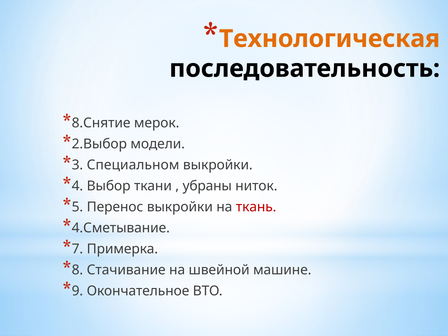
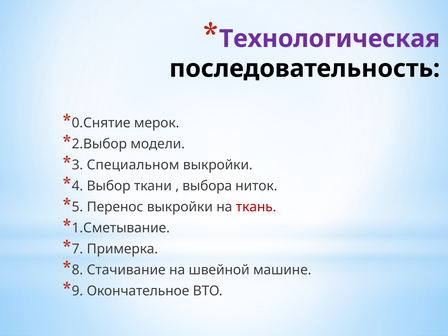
Технологическая colour: orange -> purple
8.Снятие: 8.Снятие -> 0.Снятие
убраны: убраны -> выбора
4.Сметывание: 4.Сметывание -> 1.Сметывание
